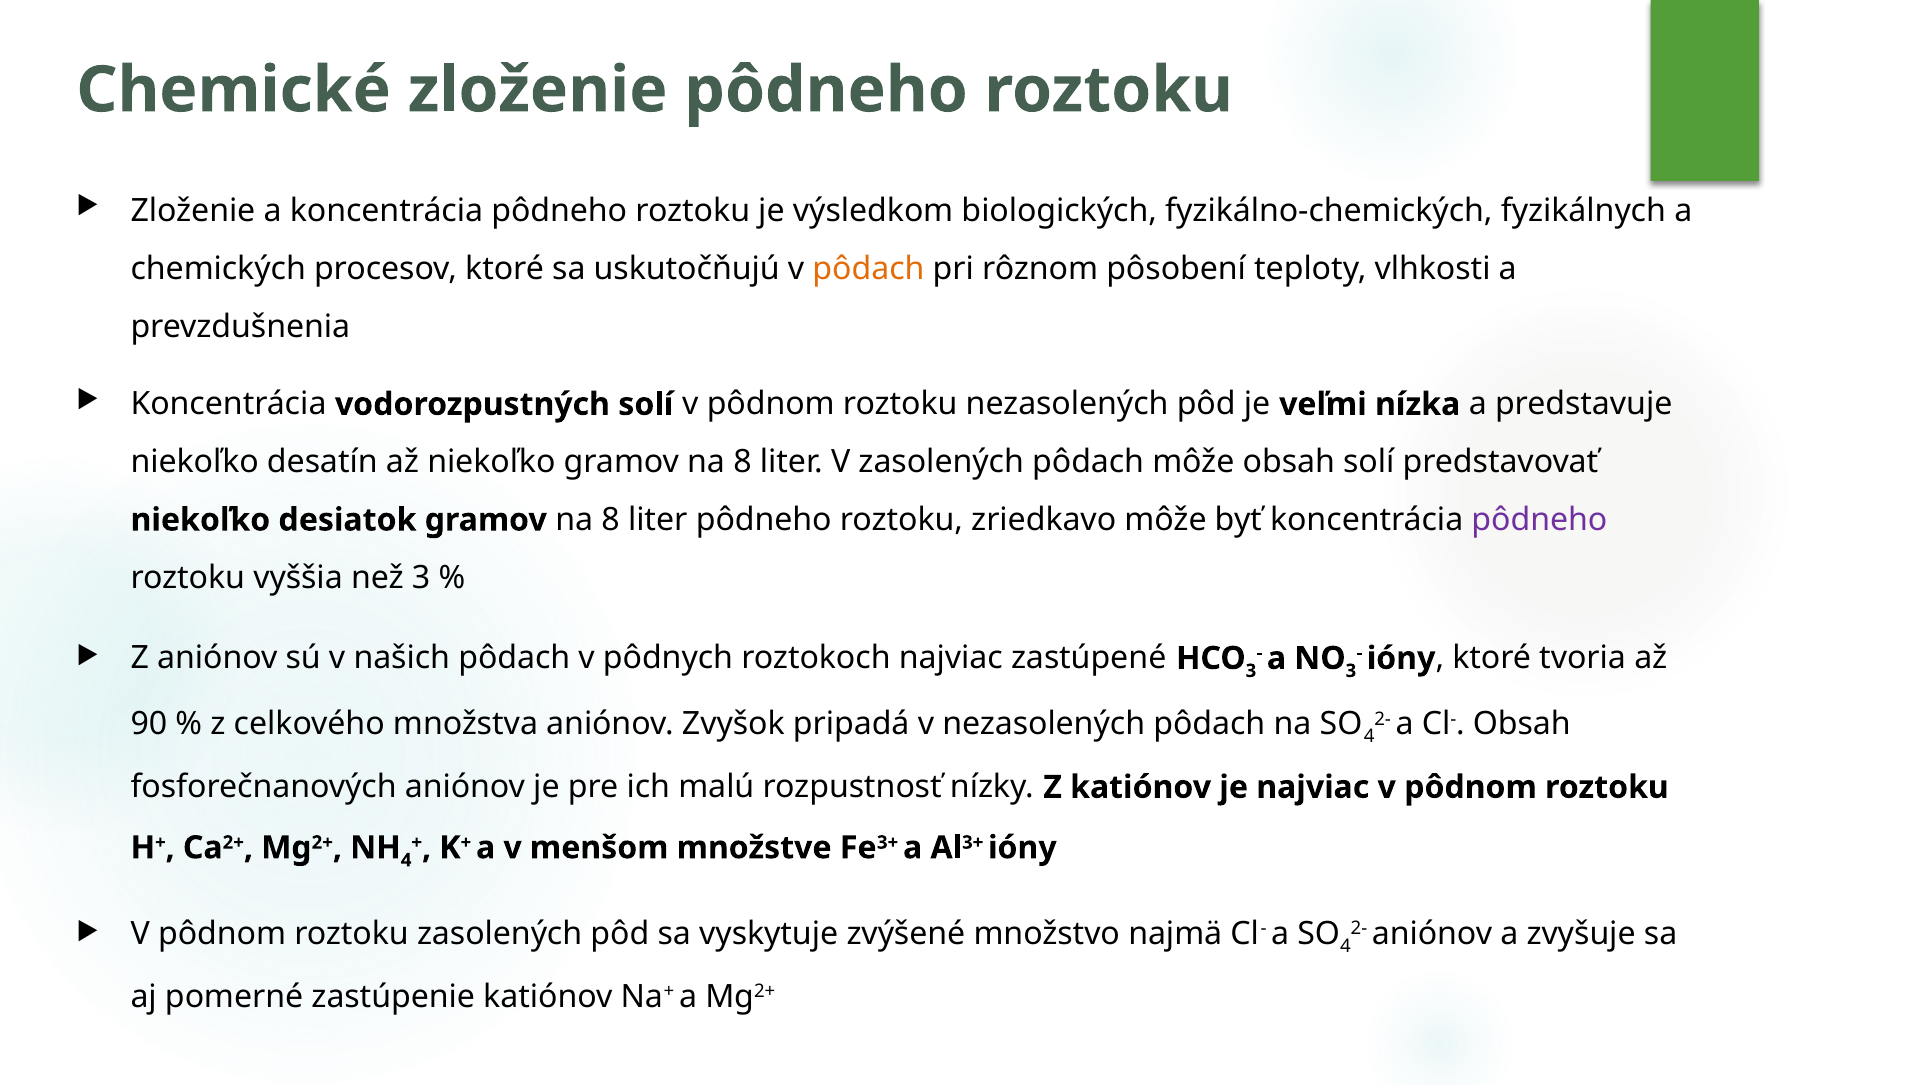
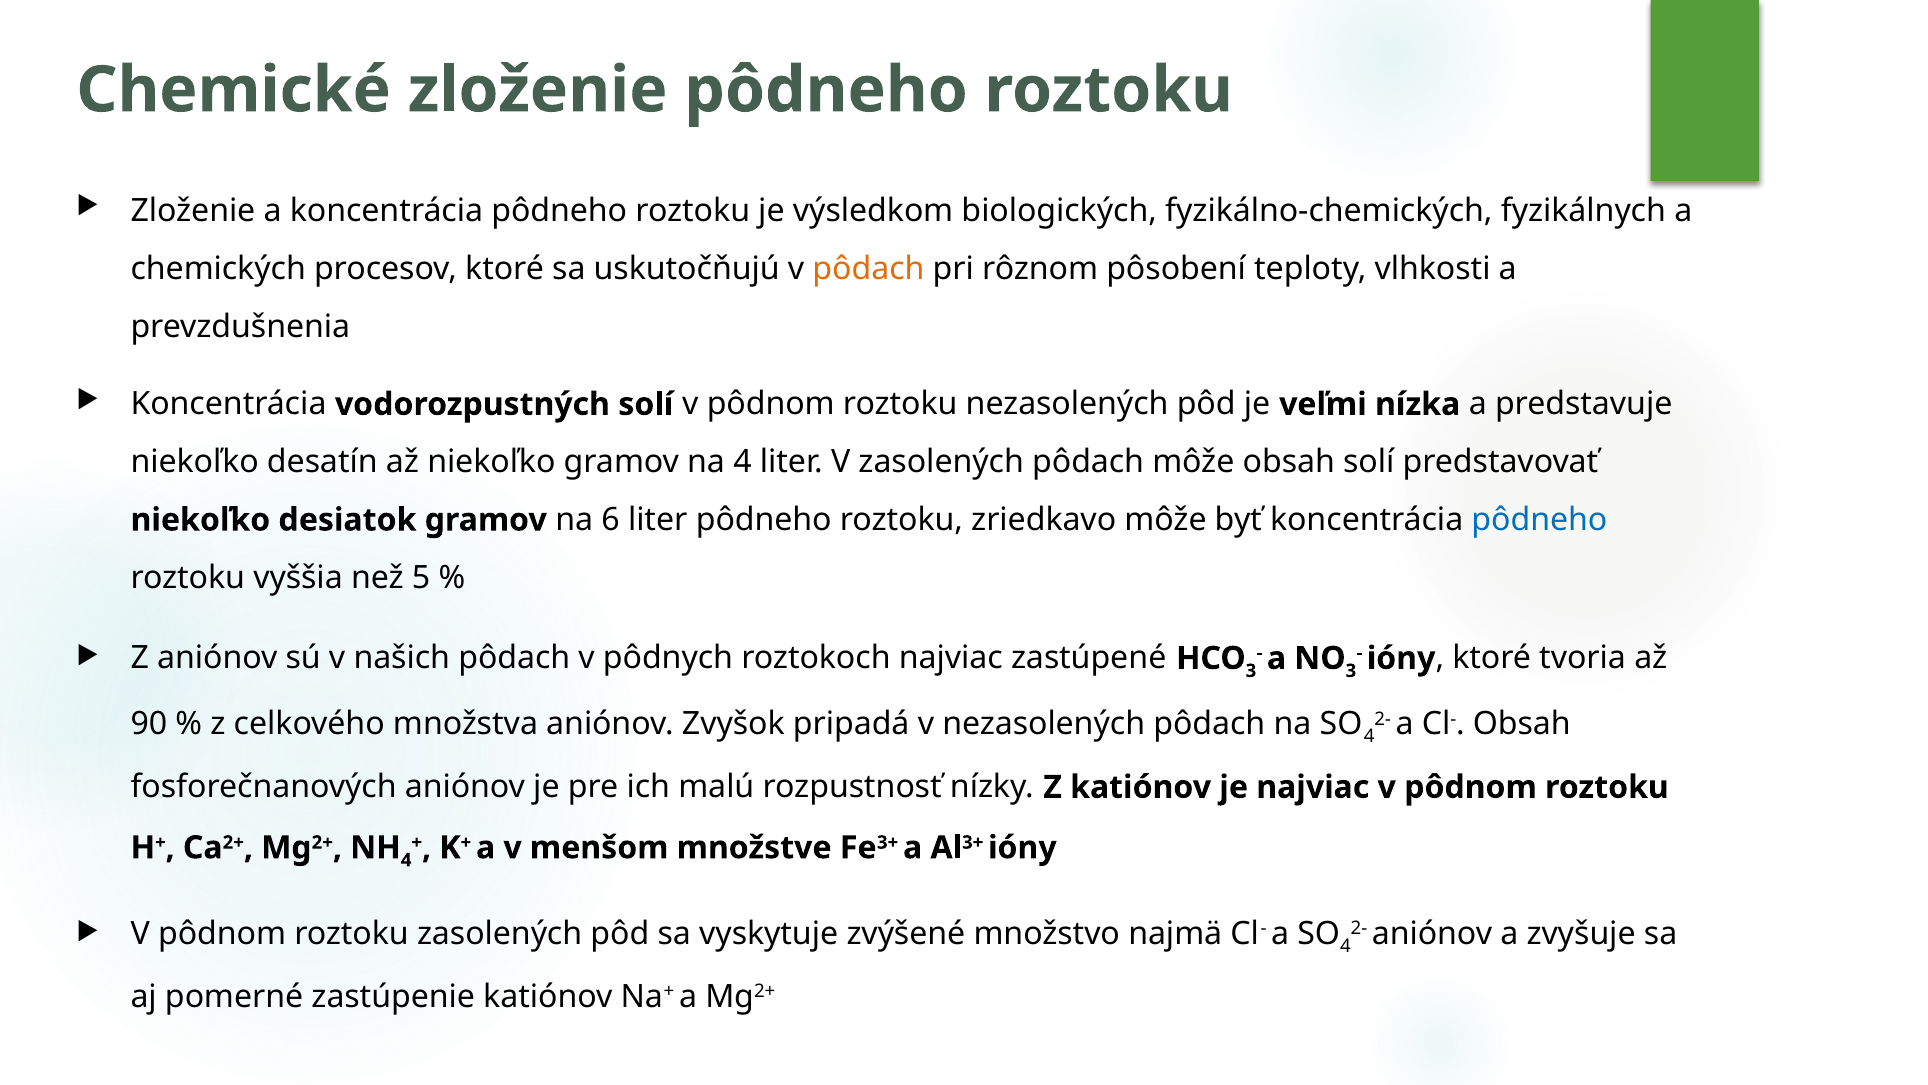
niekoľko gramov na 8: 8 -> 4
desiatok gramov na 8: 8 -> 6
pôdneho at (1539, 520) colour: purple -> blue
než 3: 3 -> 5
